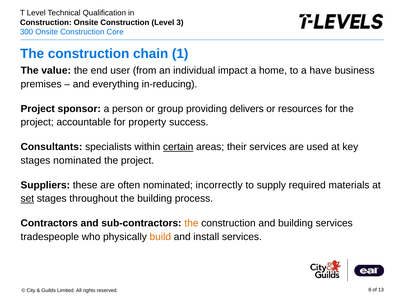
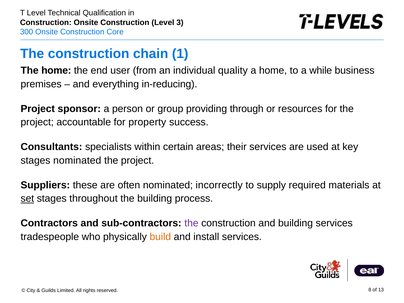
The value: value -> home
impact: impact -> quality
have: have -> while
delivers: delivers -> through
certain underline: present -> none
the at (191, 223) colour: orange -> purple
